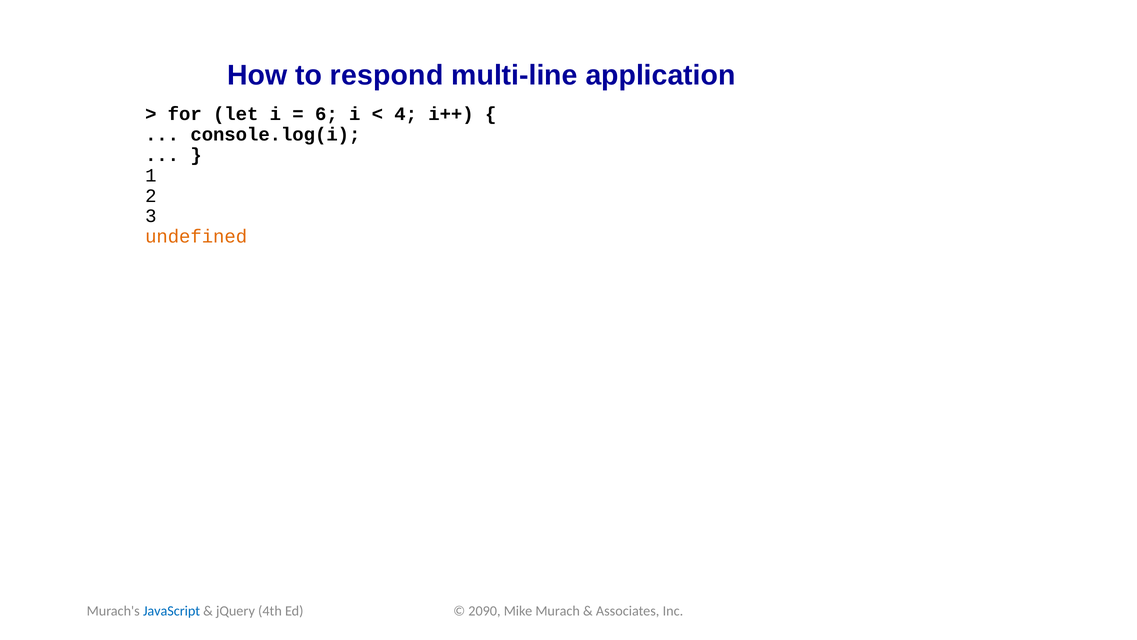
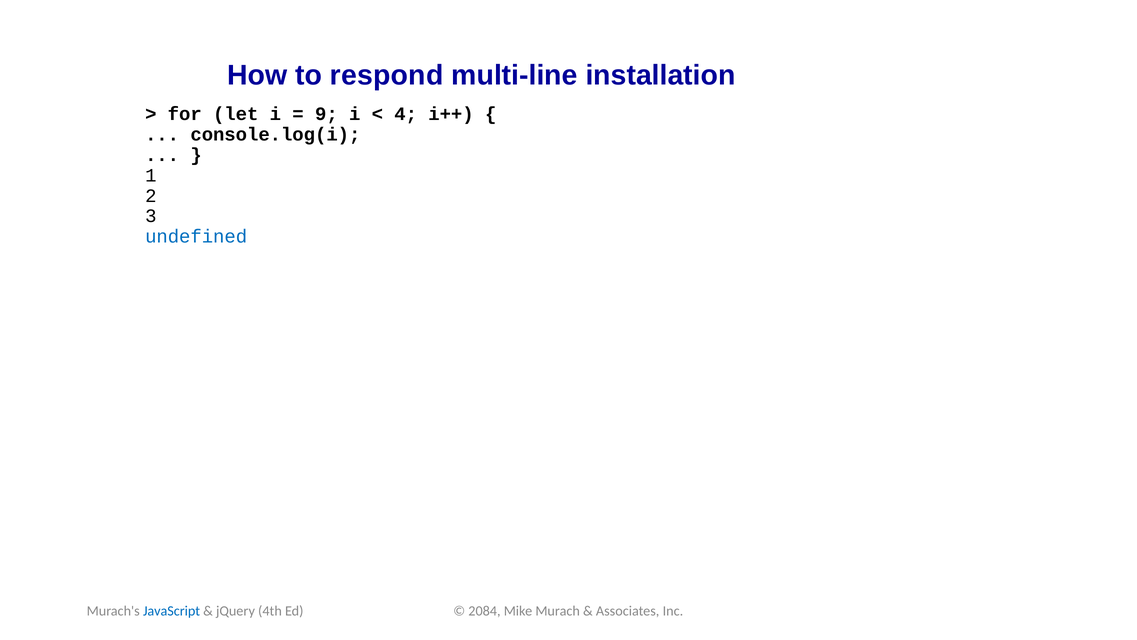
application: application -> installation
6: 6 -> 9
undefined colour: orange -> blue
2090: 2090 -> 2084
